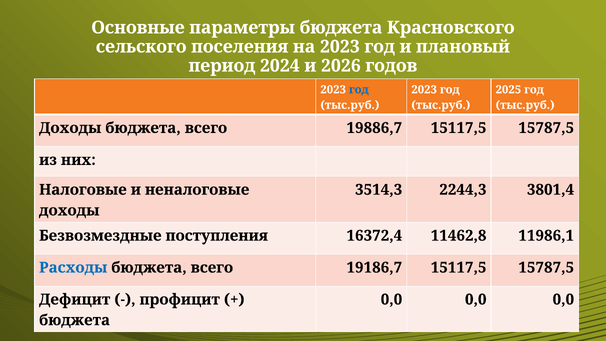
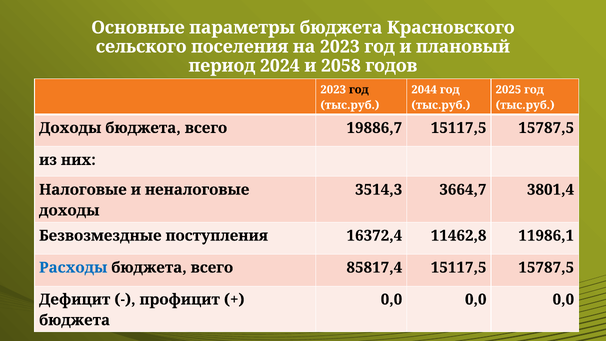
2026: 2026 -> 2058
год at (359, 90) colour: blue -> black
2023 at (424, 90): 2023 -> 2044
2244,3: 2244,3 -> 3664,7
19186,7: 19186,7 -> 85817,4
